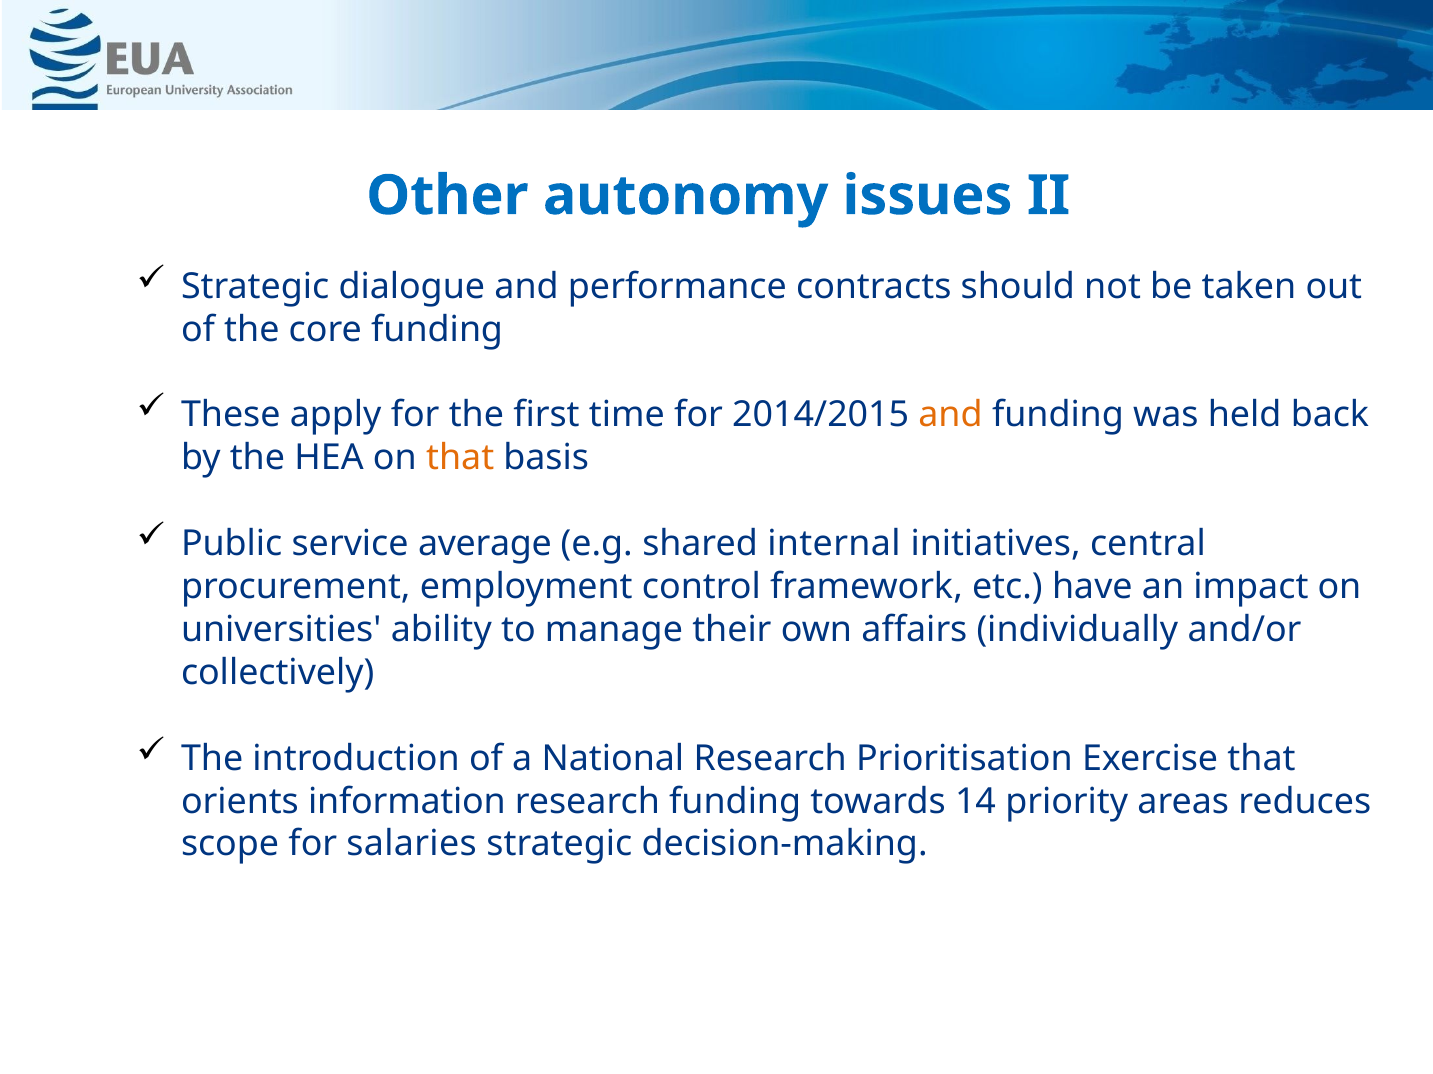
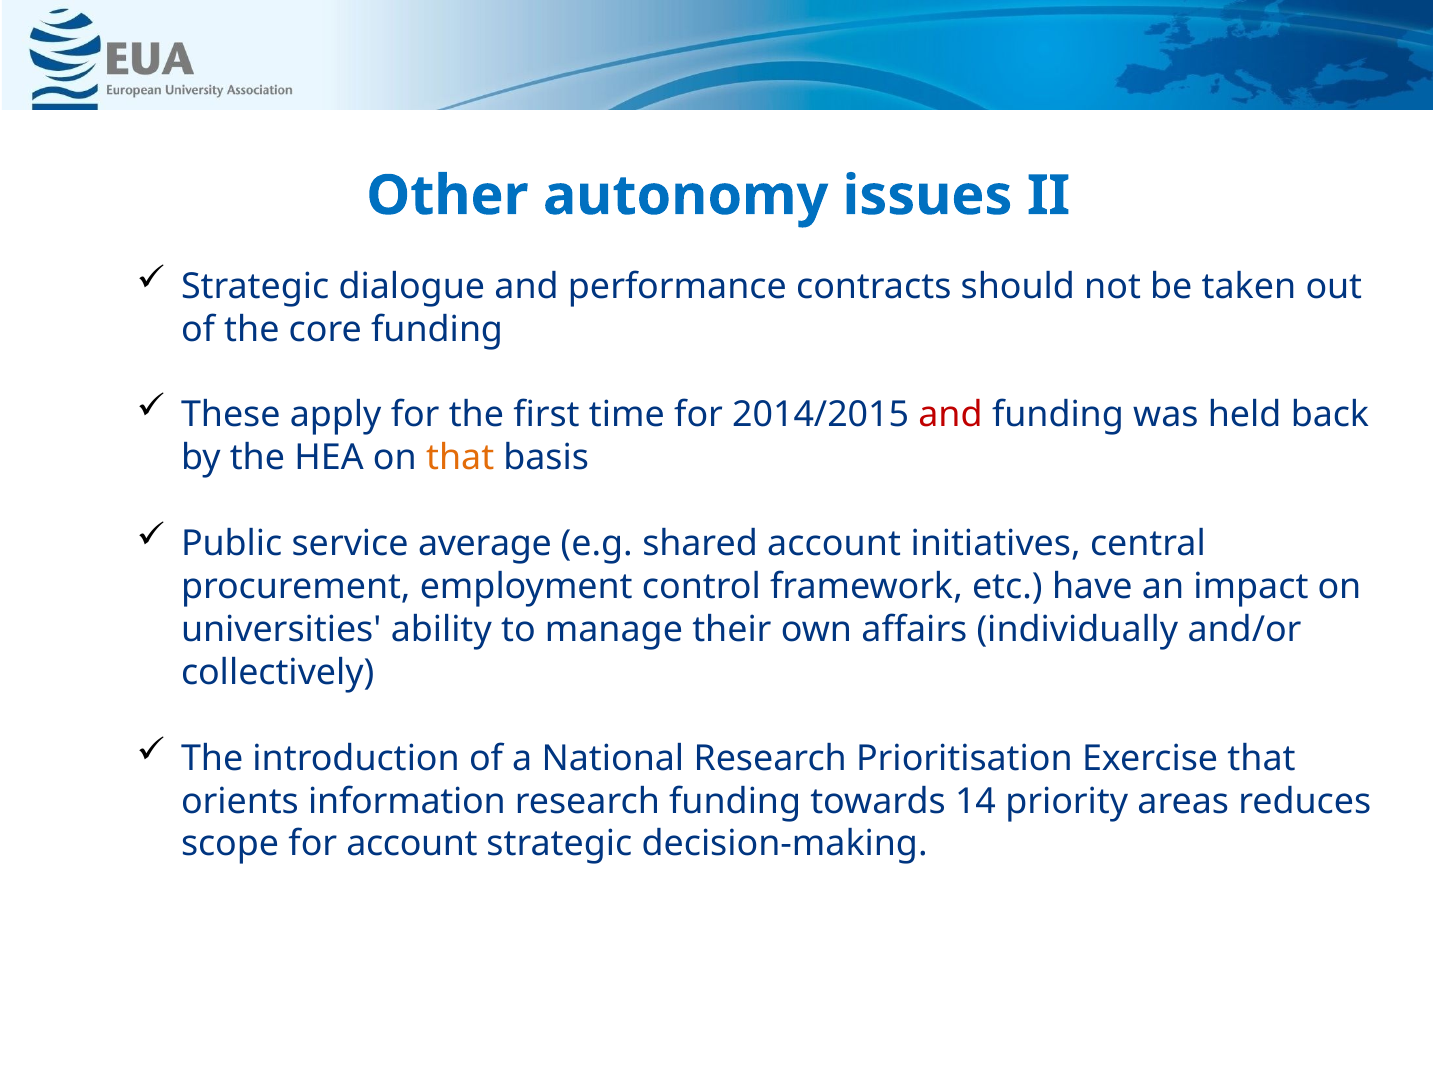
and at (950, 415) colour: orange -> red
shared internal: internal -> account
for salaries: salaries -> account
